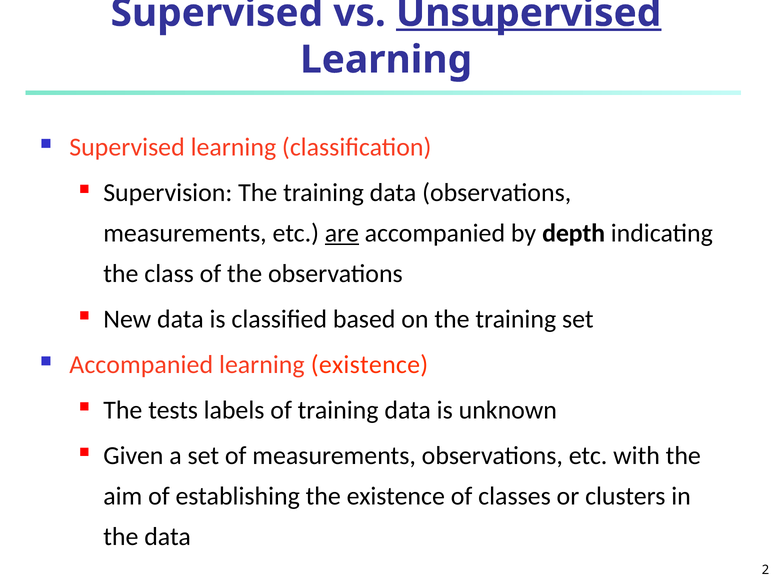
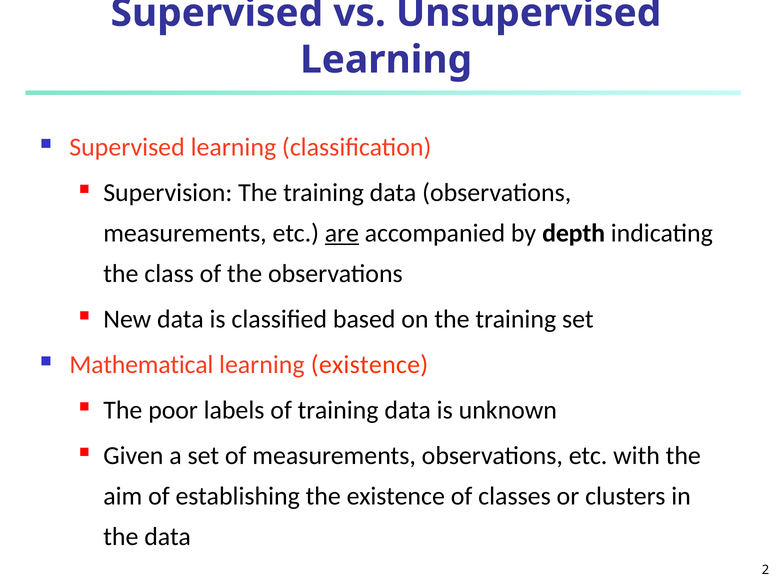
Unsupervised underline: present -> none
Accompanied at (141, 365): Accompanied -> Mathematical
tests: tests -> poor
